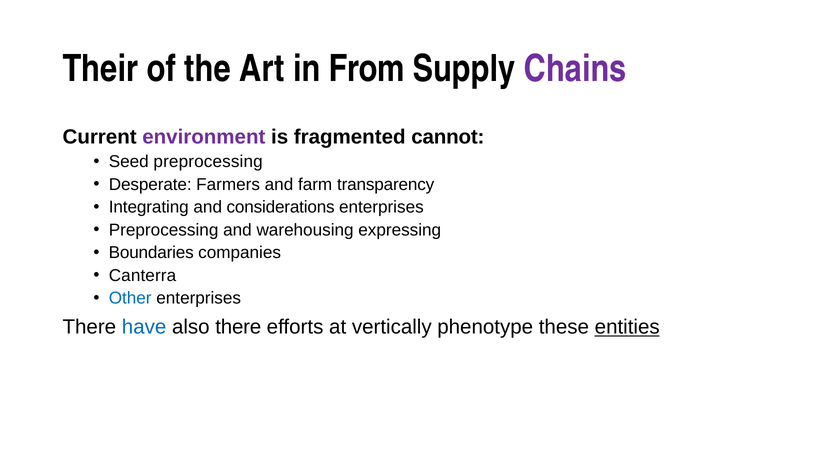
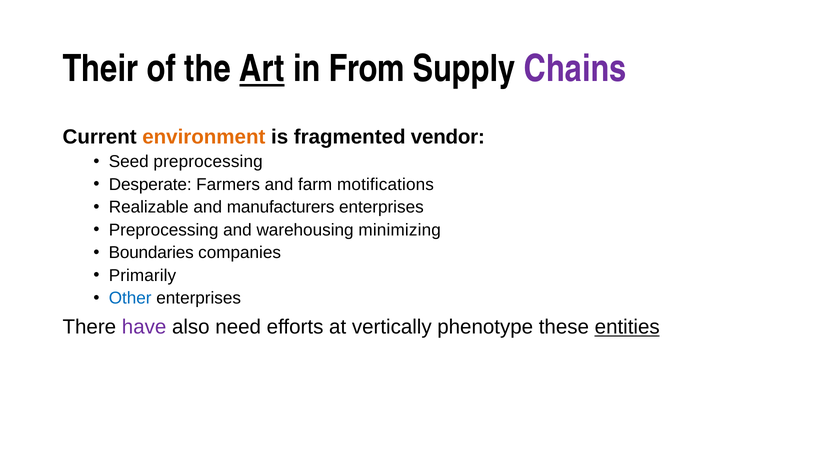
Art underline: none -> present
environment colour: purple -> orange
cannot: cannot -> vendor
transparency: transparency -> motifications
Integrating: Integrating -> Realizable
considerations: considerations -> manufacturers
expressing: expressing -> minimizing
Canterra: Canterra -> Primarily
have colour: blue -> purple
also there: there -> need
